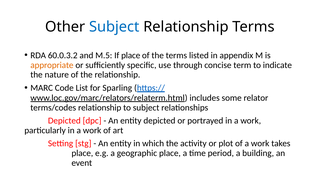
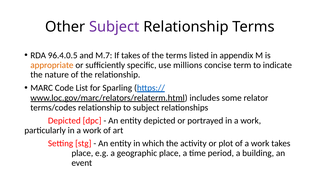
Subject at (114, 27) colour: blue -> purple
60.0.3.2: 60.0.3.2 -> 96.4.0.5
M.5: M.5 -> M.7
If place: place -> takes
through: through -> millions
